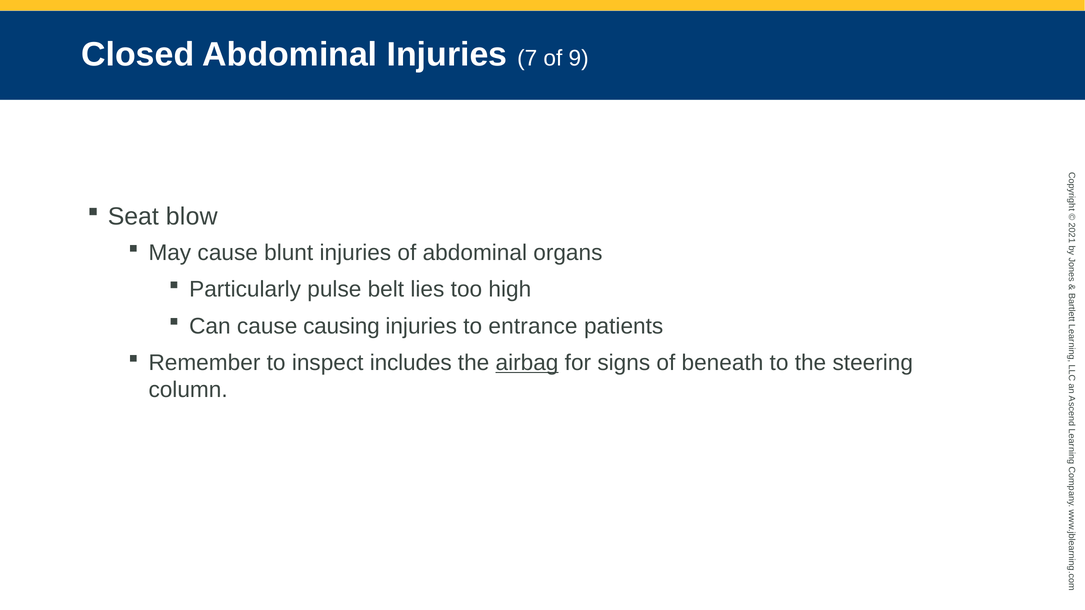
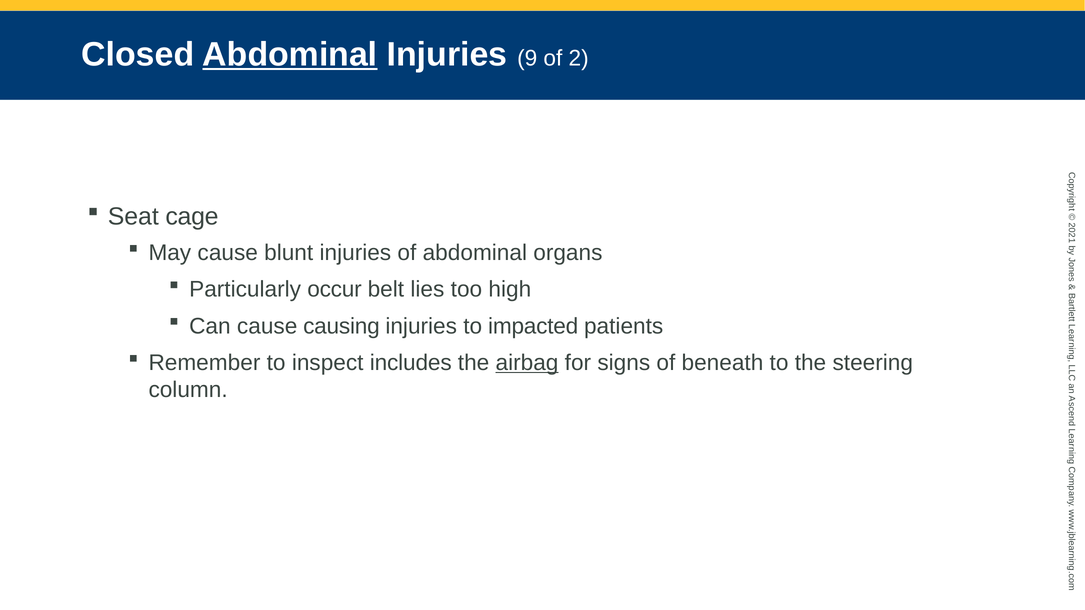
Abdominal at (290, 55) underline: none -> present
7: 7 -> 9
of 9: 9 -> 2
blow: blow -> cage
pulse: pulse -> occur
entrance: entrance -> impacted
